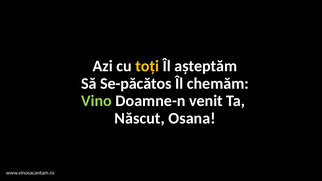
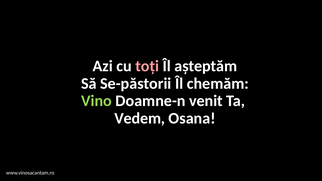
toți colour: yellow -> pink
Se-păcătos: Se-păcătos -> Se-păstorii
Născut: Născut -> Vedem
